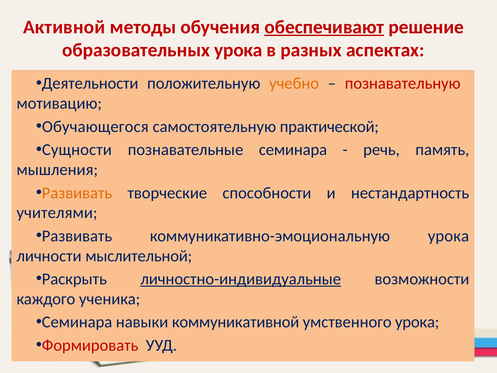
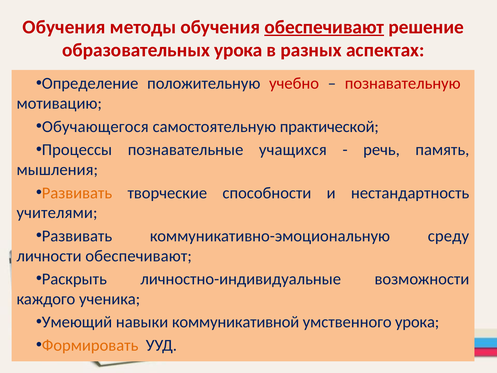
Активной at (64, 27): Активной -> Обучения
Деятельности: Деятельности -> Определение
учебно colour: orange -> red
Сущности: Сущности -> Процессы
познавательные семинара: семинара -> учащихся
коммуникативно-эмоциональную урока: урока -> среду
личности мыслительной: мыслительной -> обеспечивают
личностно-индивидуальные underline: present -> none
Семинара at (77, 322): Семинара -> Умеющий
Формировать colour: red -> orange
